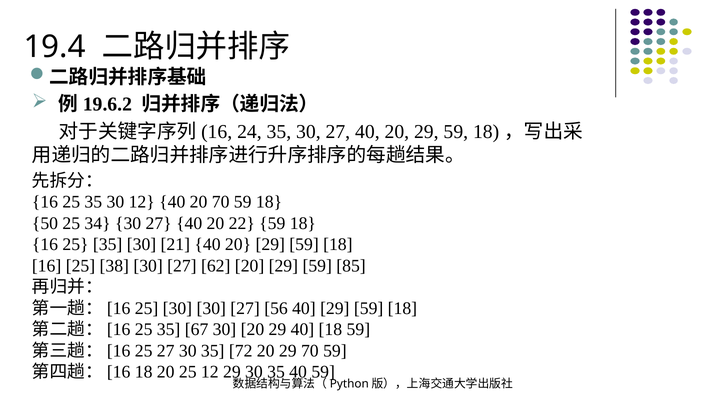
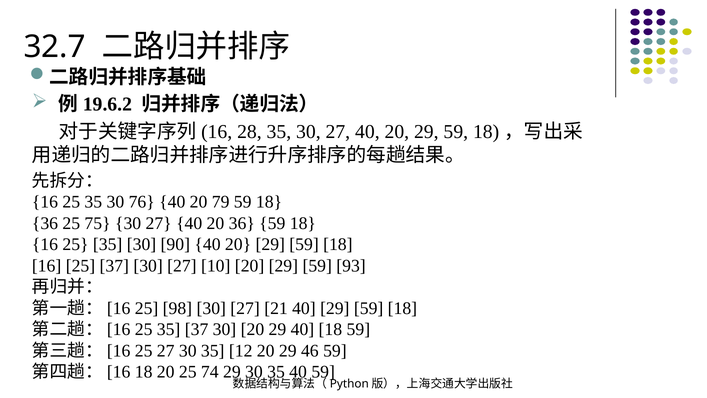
19.4: 19.4 -> 32.7
24: 24 -> 28
30 12: 12 -> 76
20 70: 70 -> 79
50 at (45, 223): 50 -> 36
34: 34 -> 75
20 22: 22 -> 36
21: 21 -> 90
25 38: 38 -> 37
62: 62 -> 10
85: 85 -> 93
25 30: 30 -> 98
56: 56 -> 21
35 67: 67 -> 37
72: 72 -> 12
29 70: 70 -> 46
25 12: 12 -> 74
